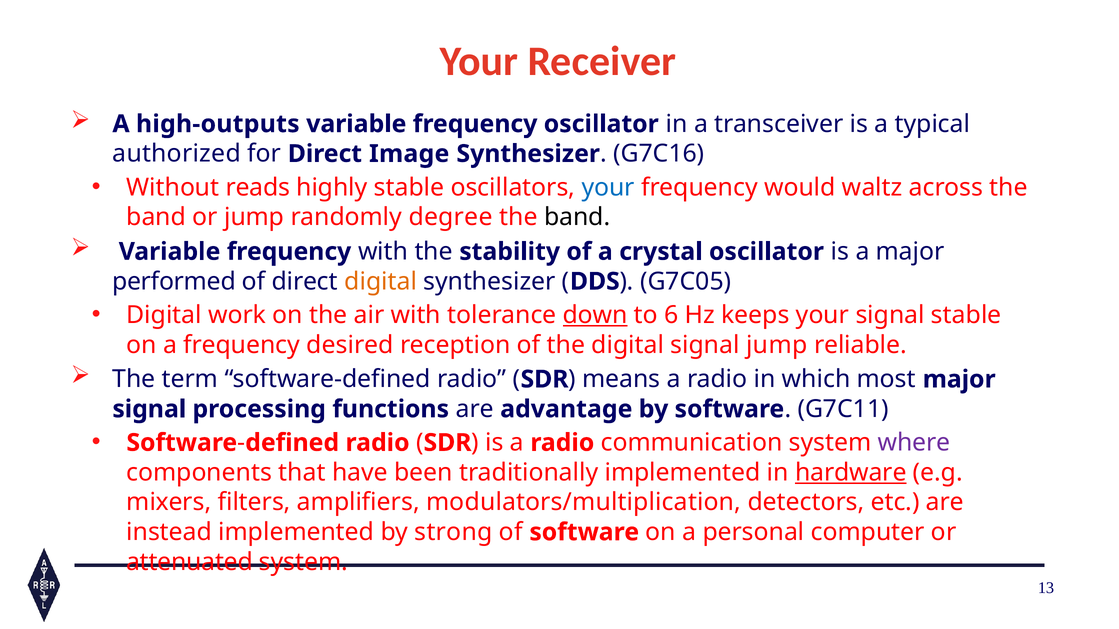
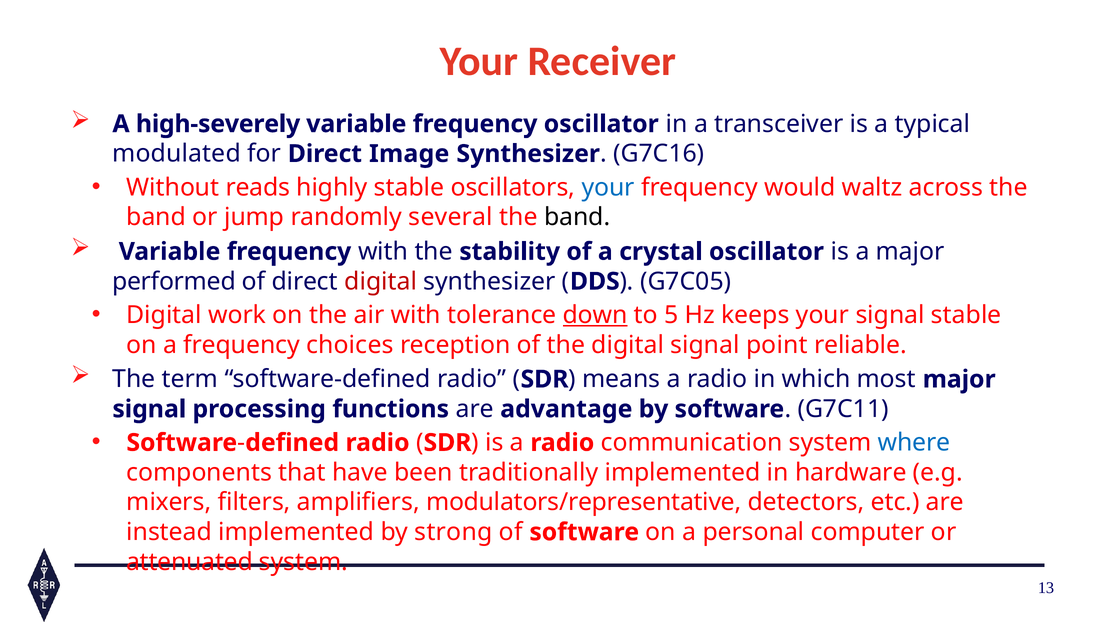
high-outputs: high-outputs -> high-severely
authorized: authorized -> modulated
degree: degree -> several
digital at (381, 282) colour: orange -> red
6: 6 -> 5
desired: desired -> choices
signal jump: jump -> point
where colour: purple -> blue
hardware underline: present -> none
modulators/multiplication: modulators/multiplication -> modulators/representative
